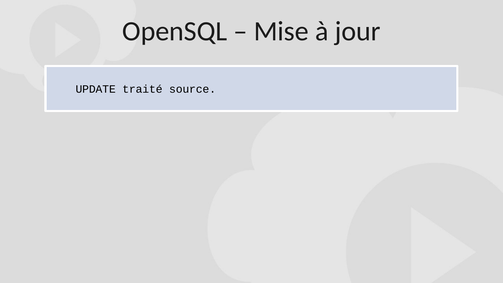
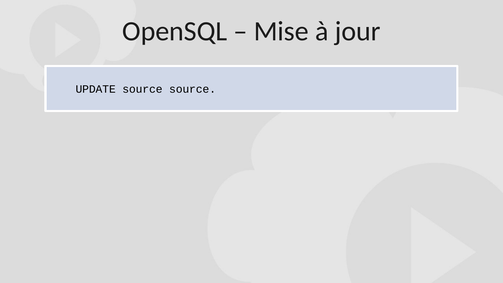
UPDATE traité: traité -> source
